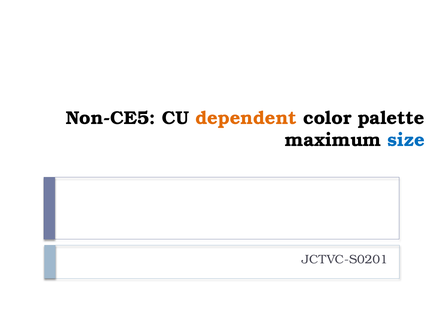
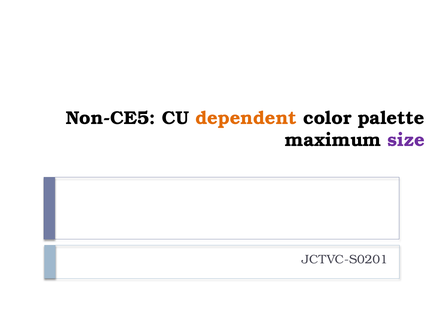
size colour: blue -> purple
